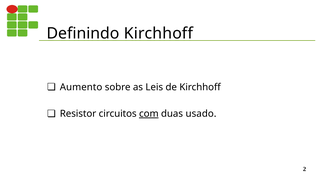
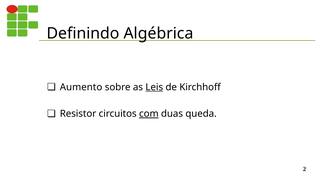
Definindo Kirchhoff: Kirchhoff -> Algébrica
Leis underline: none -> present
usado: usado -> queda
